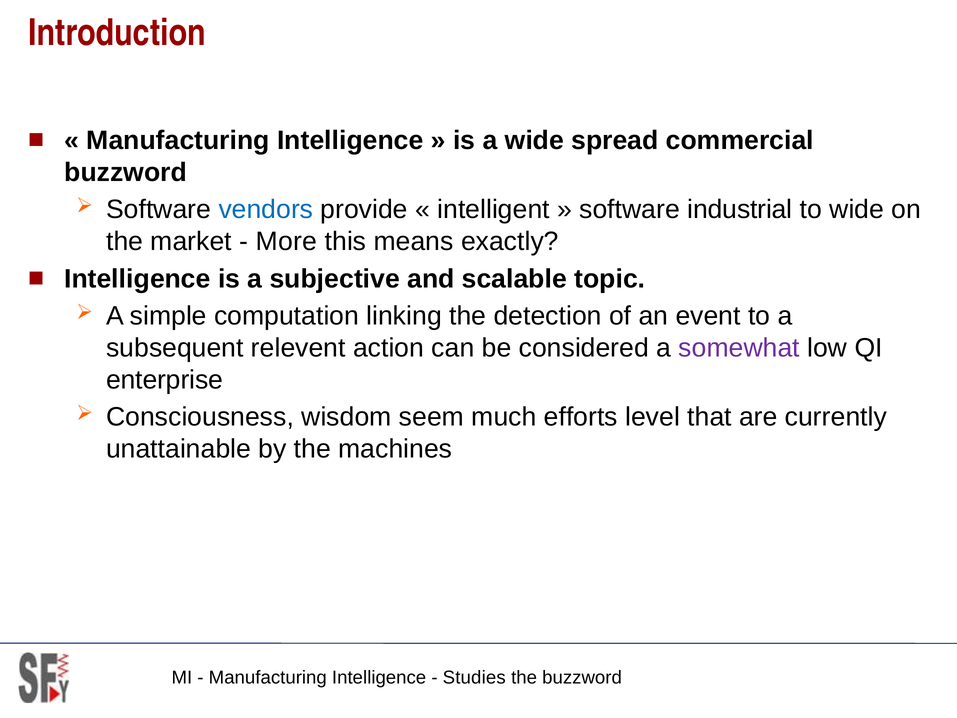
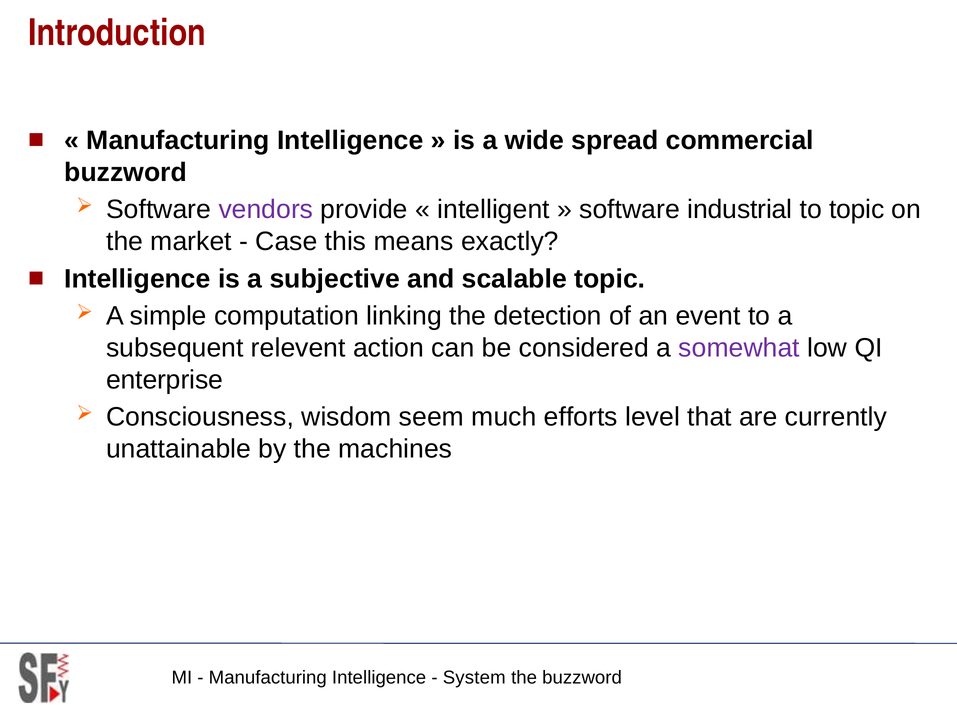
vendors colour: blue -> purple
to wide: wide -> topic
More: More -> Case
Studies: Studies -> System
